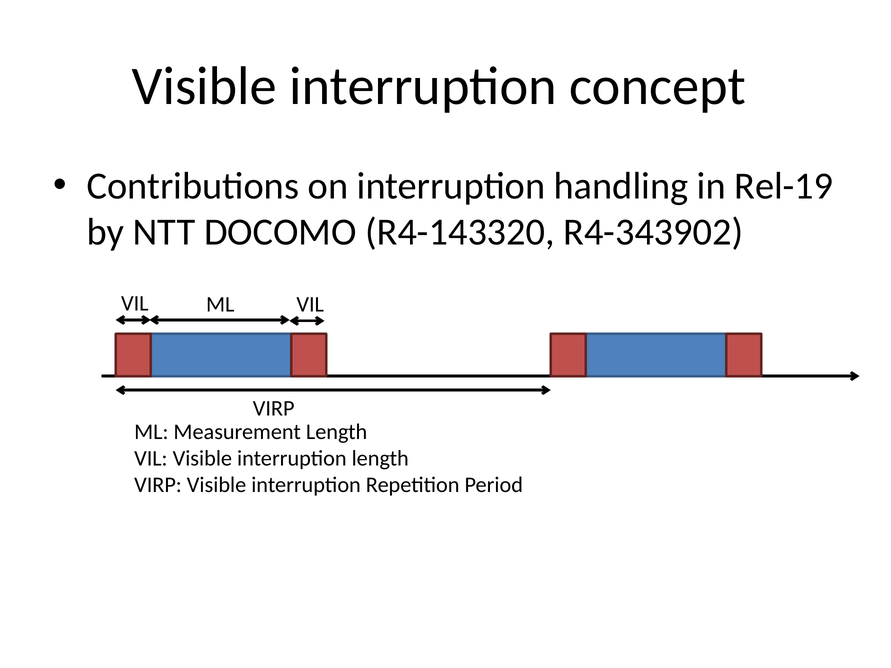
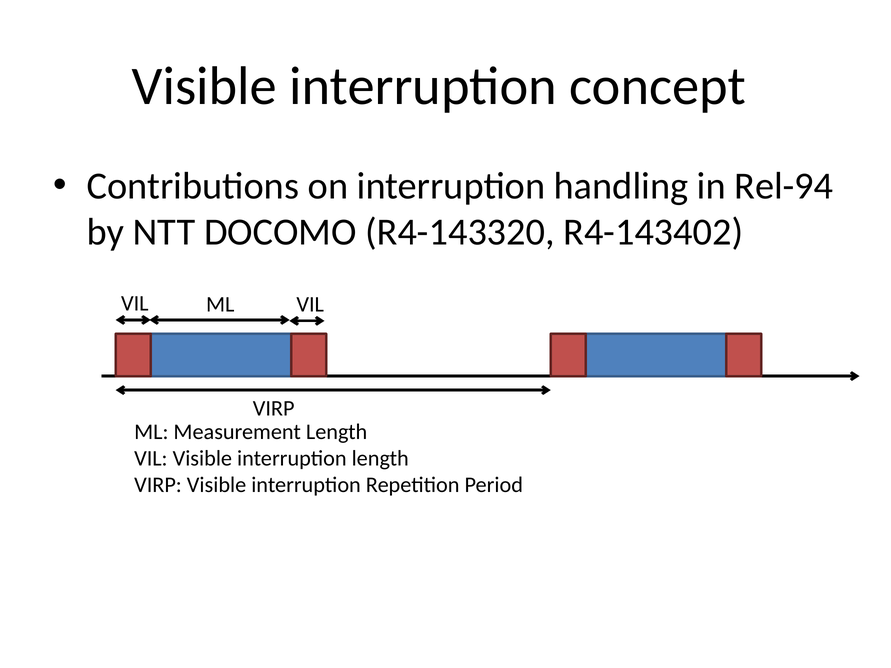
Rel-19: Rel-19 -> Rel-94
R4-343902: R4-343902 -> R4-143402
